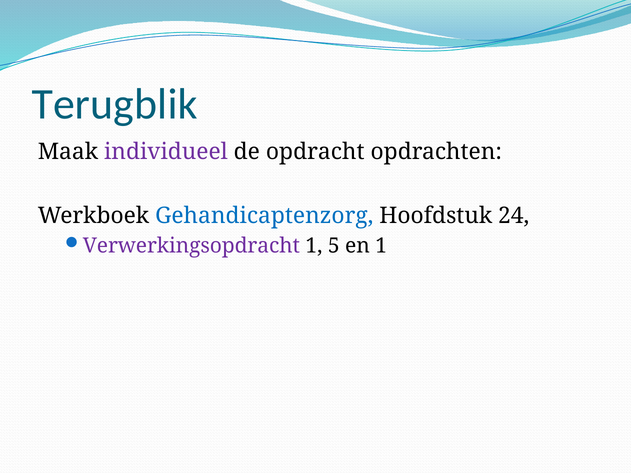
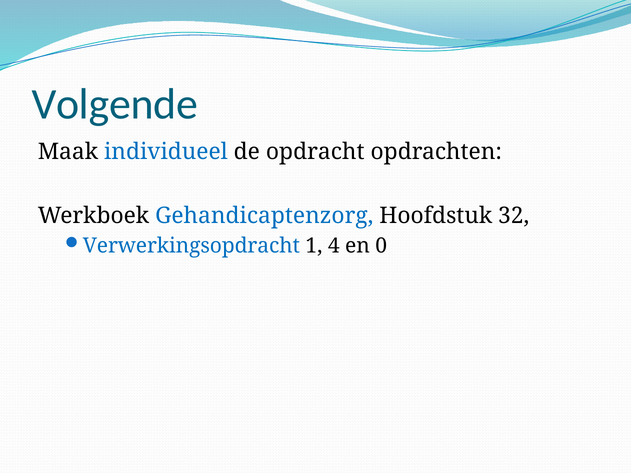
Terugblik: Terugblik -> Volgende
individueel colour: purple -> blue
24: 24 -> 32
Verwerkingsopdracht colour: purple -> blue
5: 5 -> 4
en 1: 1 -> 0
